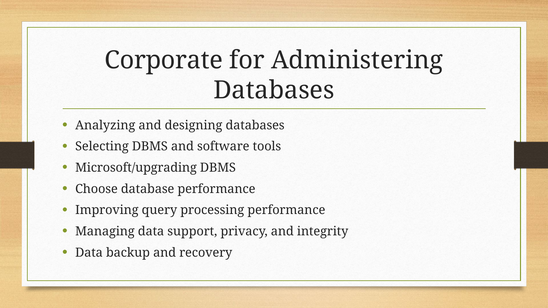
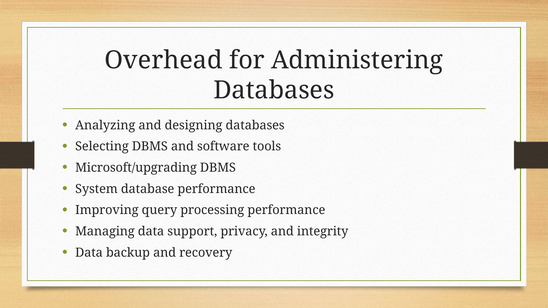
Corporate: Corporate -> Overhead
Choose: Choose -> System
